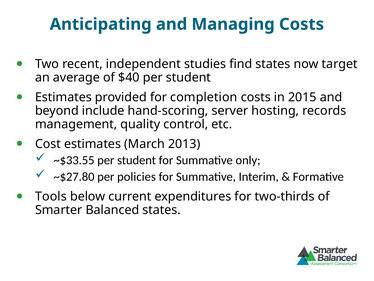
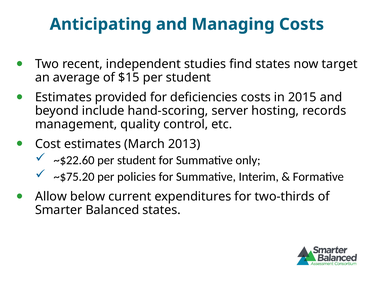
$40: $40 -> $15
completion: completion -> deficiencies
~$33.55: ~$33.55 -> ~$22.60
~$27.80: ~$27.80 -> ~$75.20
Tools: Tools -> Allow
